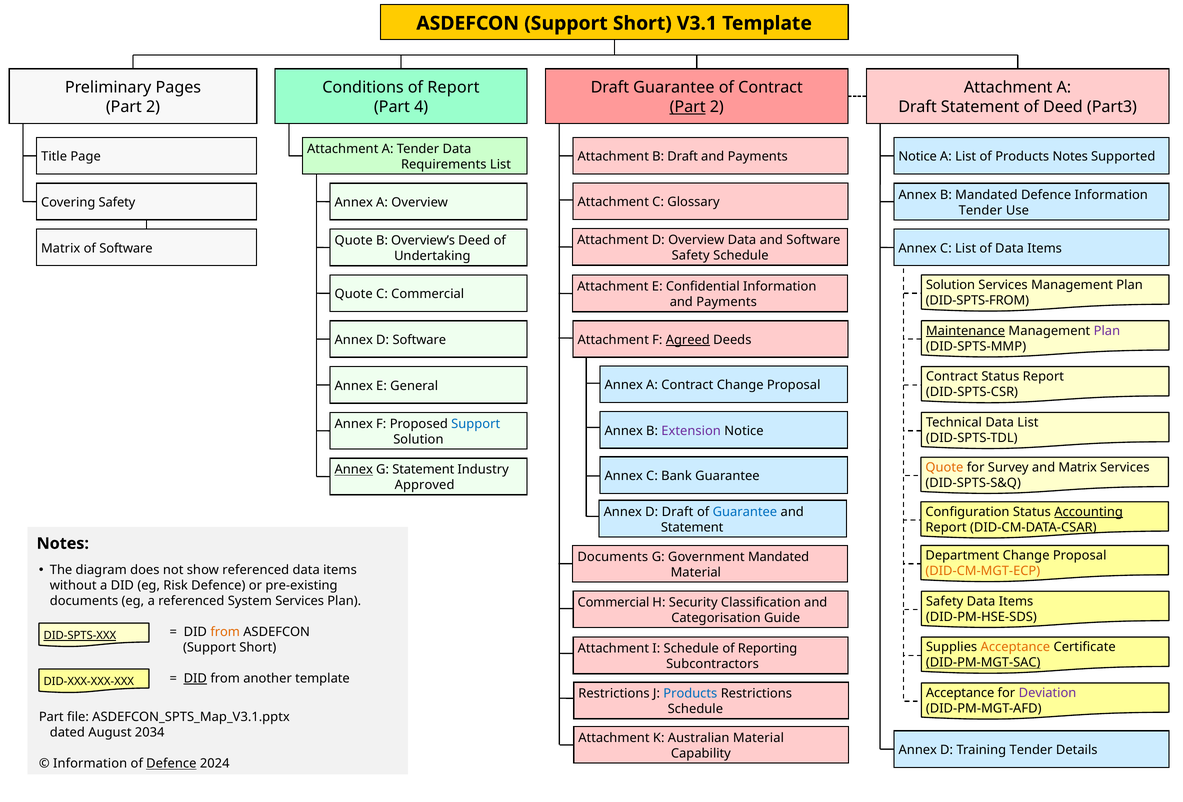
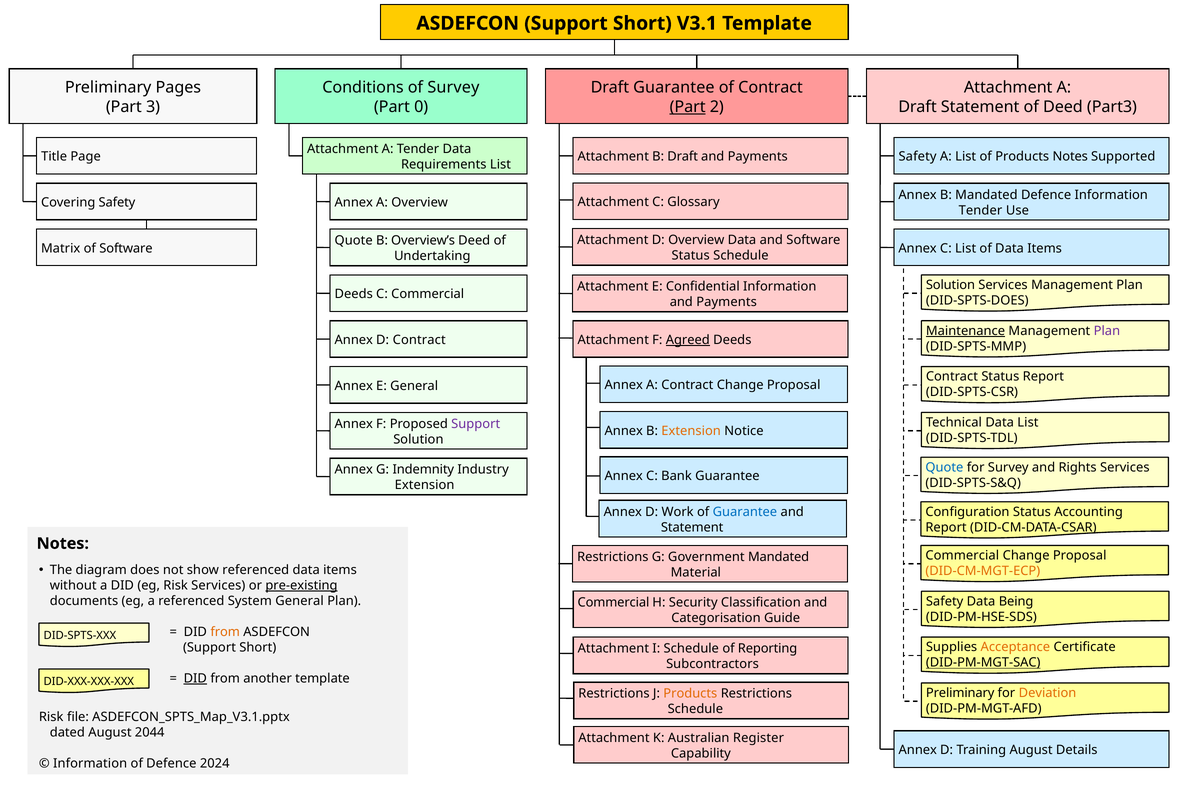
of Report: Report -> Survey
2 at (153, 107): 2 -> 3
4: 4 -> 0
Notice at (918, 157): Notice -> Safety
Safety at (691, 256): Safety -> Status
Quote at (354, 294): Quote -> Deeds
DID-SPTS-FROM: DID-SPTS-FROM -> DID-SPTS-DOES
D Software: Software -> Contract
Support at (476, 424) colour: blue -> purple
Extension at (691, 431) colour: purple -> orange
Quote at (944, 468) colour: orange -> blue
and Matrix: Matrix -> Rights
Annex at (354, 470) underline: present -> none
G Statement: Statement -> Indemnity
Approved at (425, 485): Approved -> Extension
D Draft: Draft -> Work
Accounting underline: present -> none
Department at (962, 556): Department -> Commercial
Documents at (613, 557): Documents -> Restrictions
Risk Defence: Defence -> Services
pre-existing underline: none -> present
System Services: Services -> General
Safety Data Items: Items -> Being
DID-SPTS-XXX underline: present -> none
Acceptance at (960, 693): Acceptance -> Preliminary
Deviation colour: purple -> orange
Products at (690, 694) colour: blue -> orange
Part at (51, 717): Part -> Risk
2034: 2034 -> 2044
Australian Material: Material -> Register
Training Tender: Tender -> August
Defence at (171, 764) underline: present -> none
